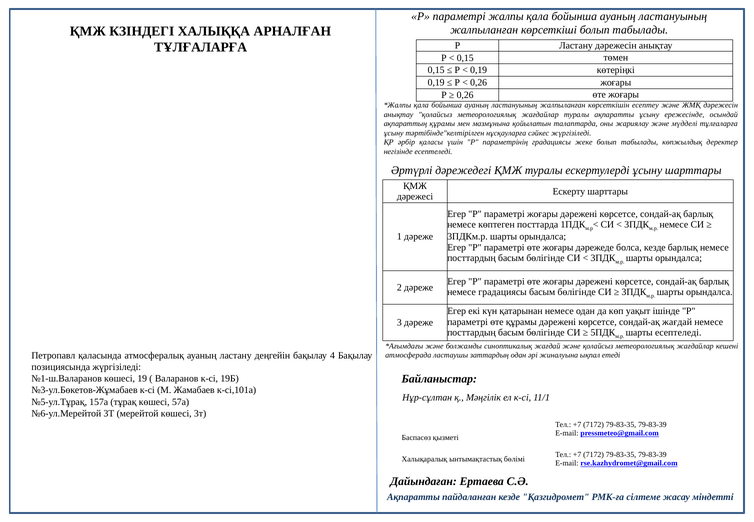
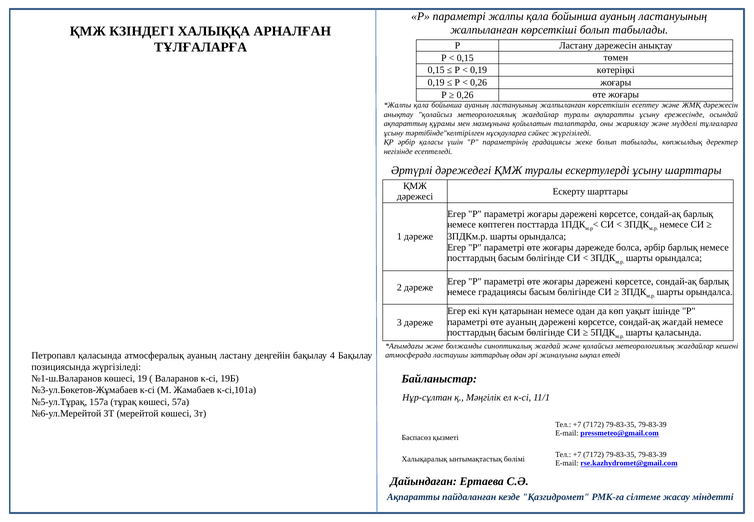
болса кезде: кезде -> әрбір
өте құрамы: құрамы -> ауаның
шарты есептеледі: есептеледі -> қаласында
